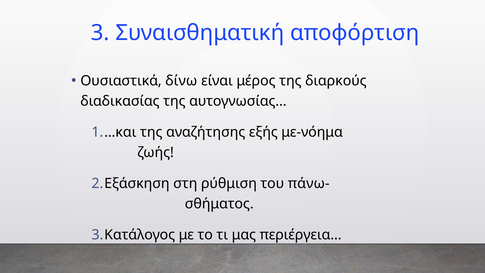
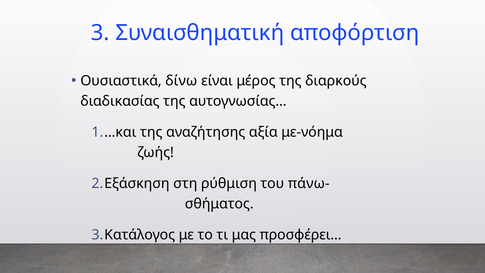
εξής: εξής -> αξία
περιέργεια…: περιέργεια… -> προσφέρει…
